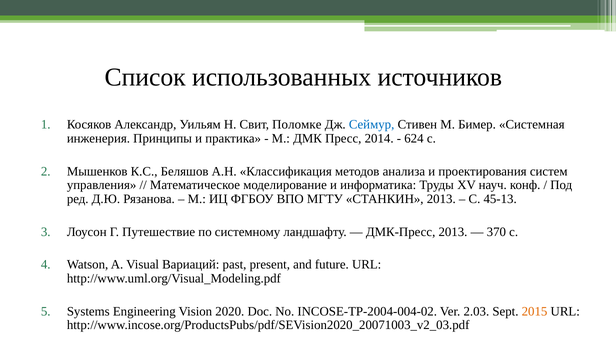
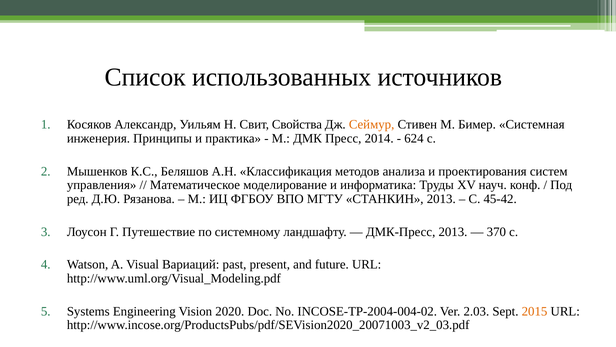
Поломке: Поломке -> Свойства
Сеймур colour: blue -> orange
45-13: 45-13 -> 45-42
